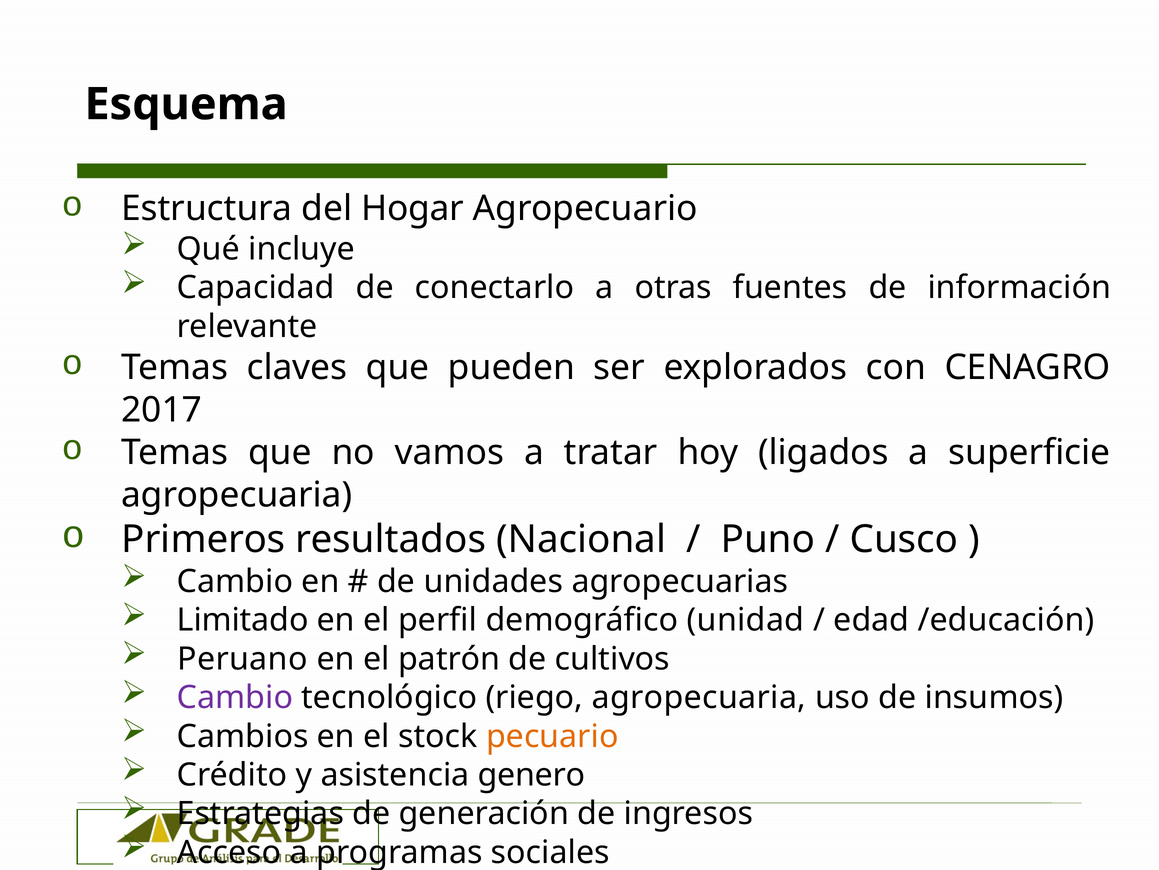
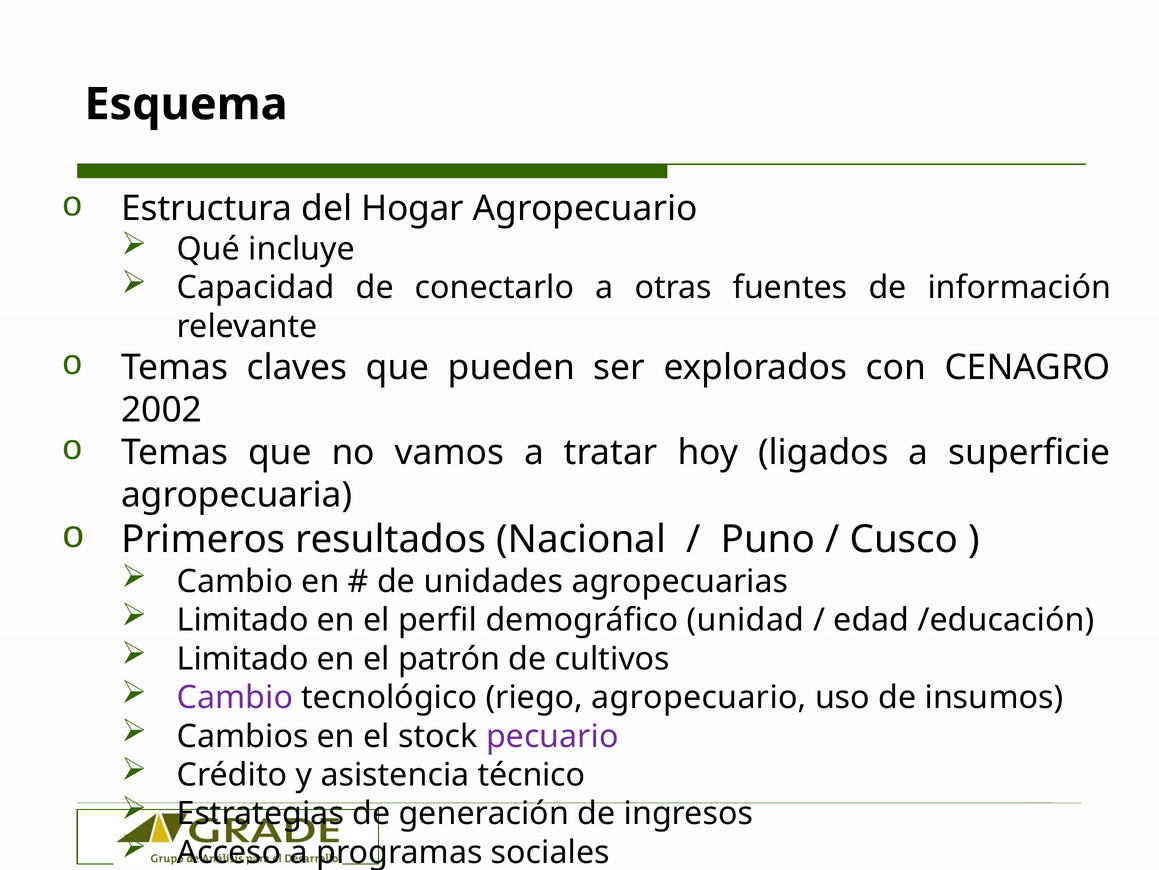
2017: 2017 -> 2002
Peruano at (242, 658): Peruano -> Limitado
riego agropecuaria: agropecuaria -> agropecuario
pecuario colour: orange -> purple
genero: genero -> técnico
